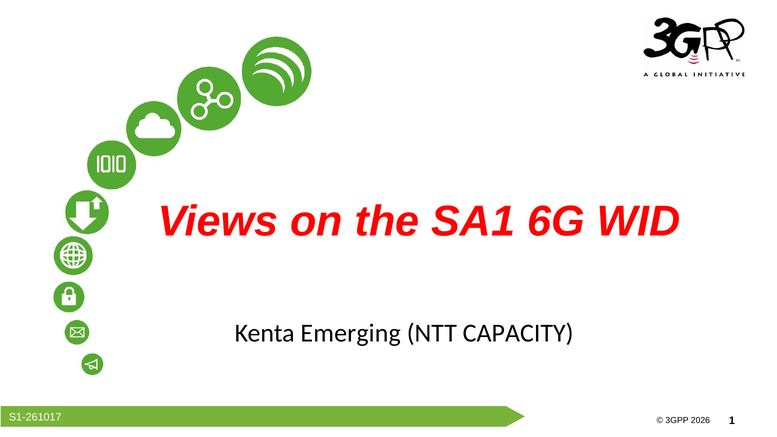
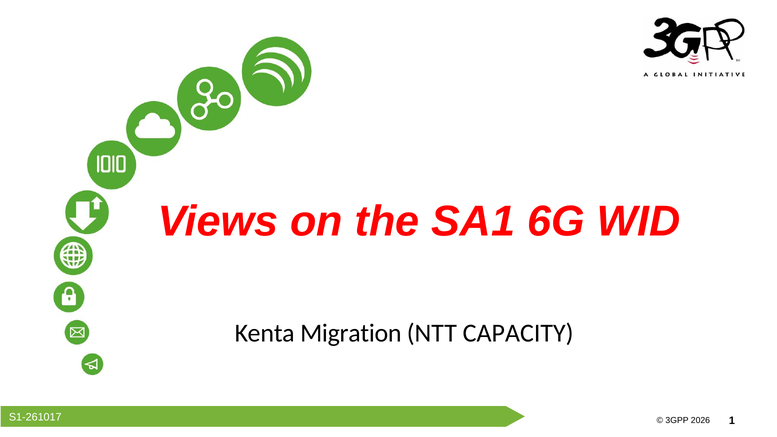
Emerging: Emerging -> Migration
